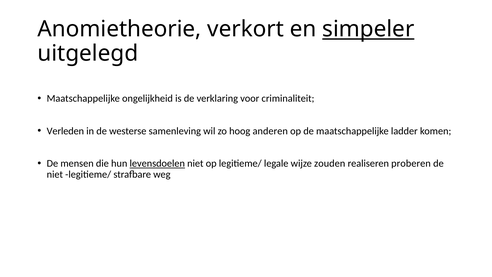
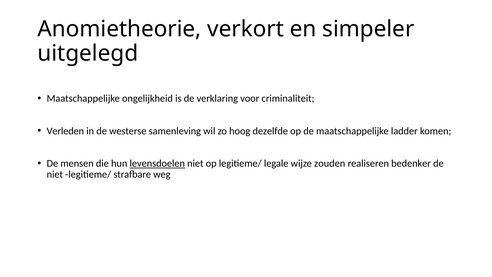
simpeler underline: present -> none
anderen: anderen -> dezelfde
proberen: proberen -> bedenker
